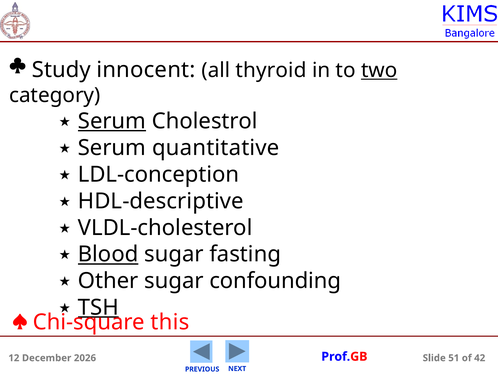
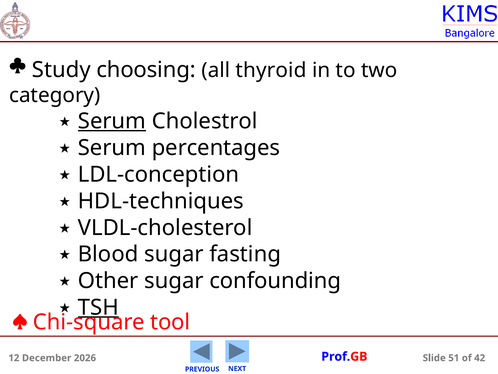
innocent: innocent -> choosing
two underline: present -> none
quantitative: quantitative -> percentages
HDL-descriptive: HDL-descriptive -> HDL-techniques
Blood underline: present -> none
this: this -> tool
